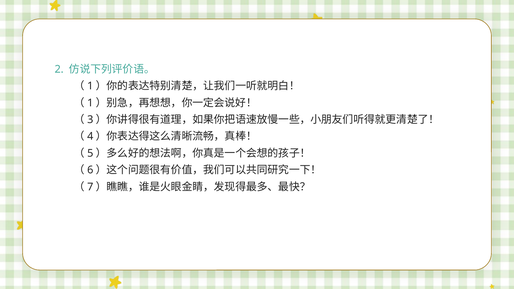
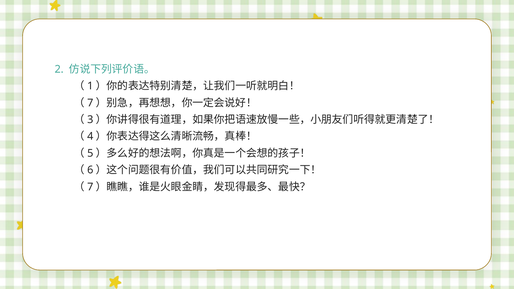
1 at (90, 103): 1 -> 7
